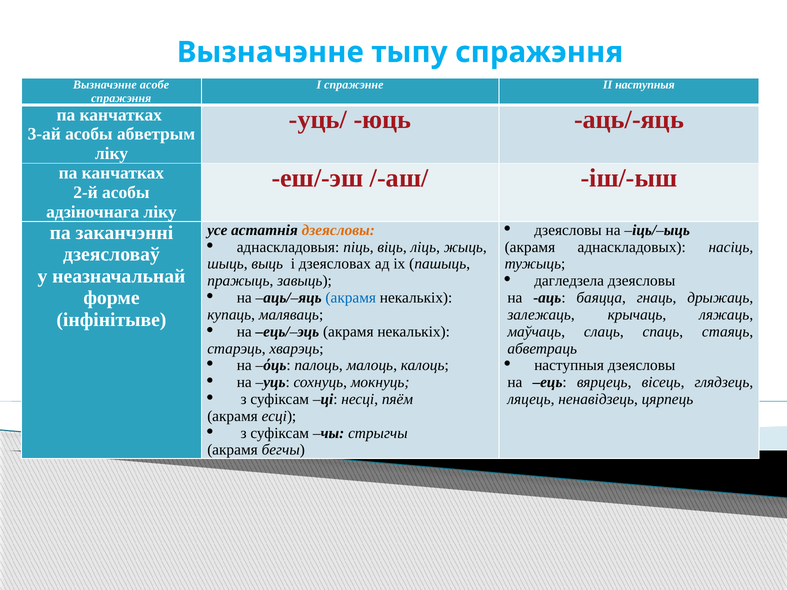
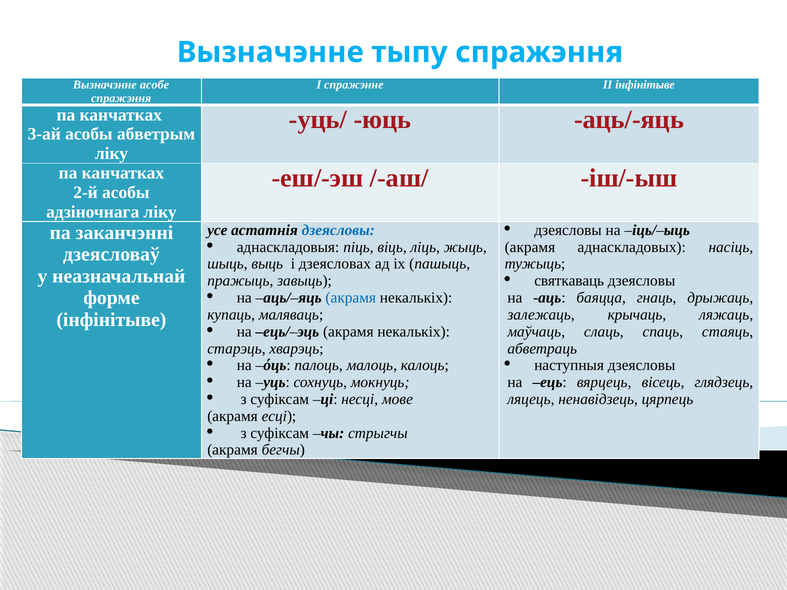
ІІ наступныя: наступныя -> інфінітыве
дзеясловы at (338, 230) colour: orange -> blue
дагледзела: дагледзела -> святкаваць
пяём: пяём -> мове
